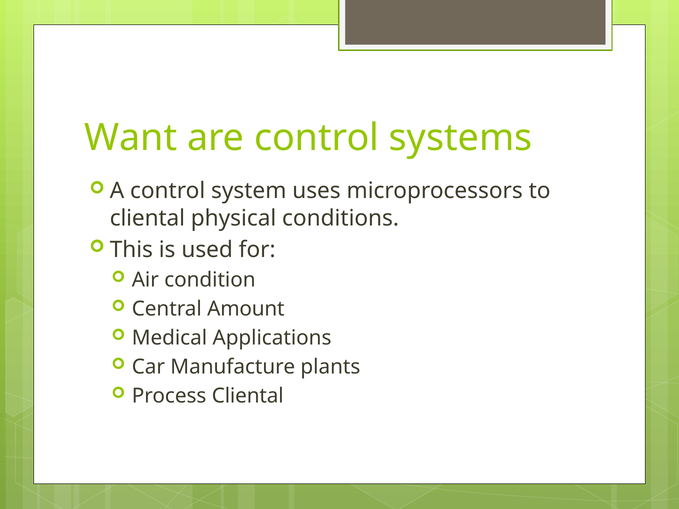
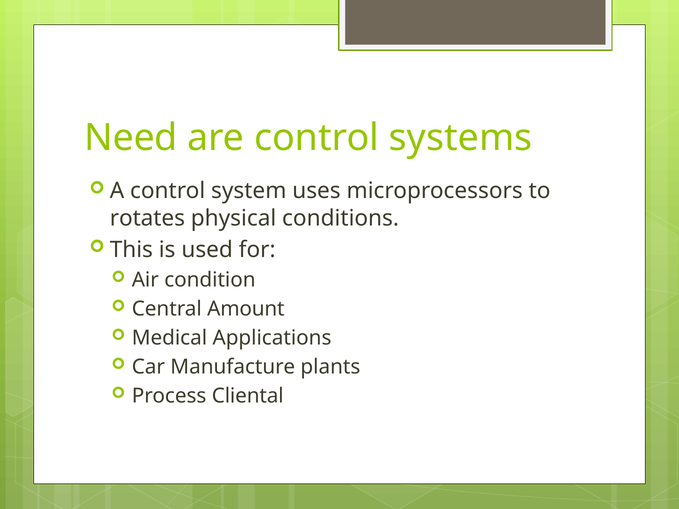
Want: Want -> Need
cliental at (147, 218): cliental -> rotates
